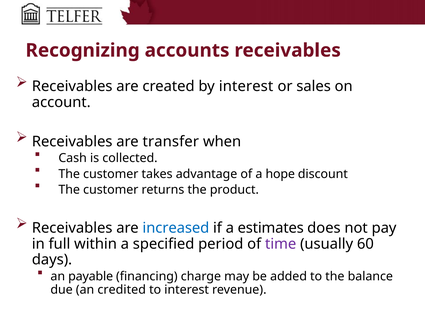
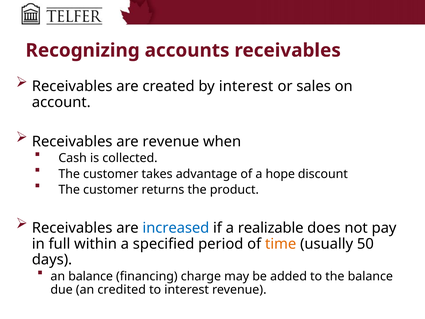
are transfer: transfer -> revenue
estimates: estimates -> realizable
time colour: purple -> orange
60: 60 -> 50
an payable: payable -> balance
